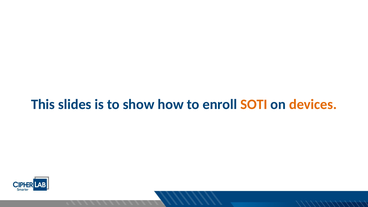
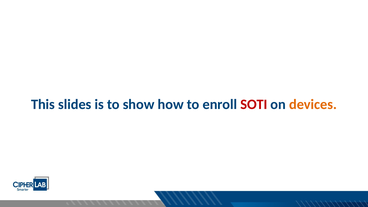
SOTI colour: orange -> red
